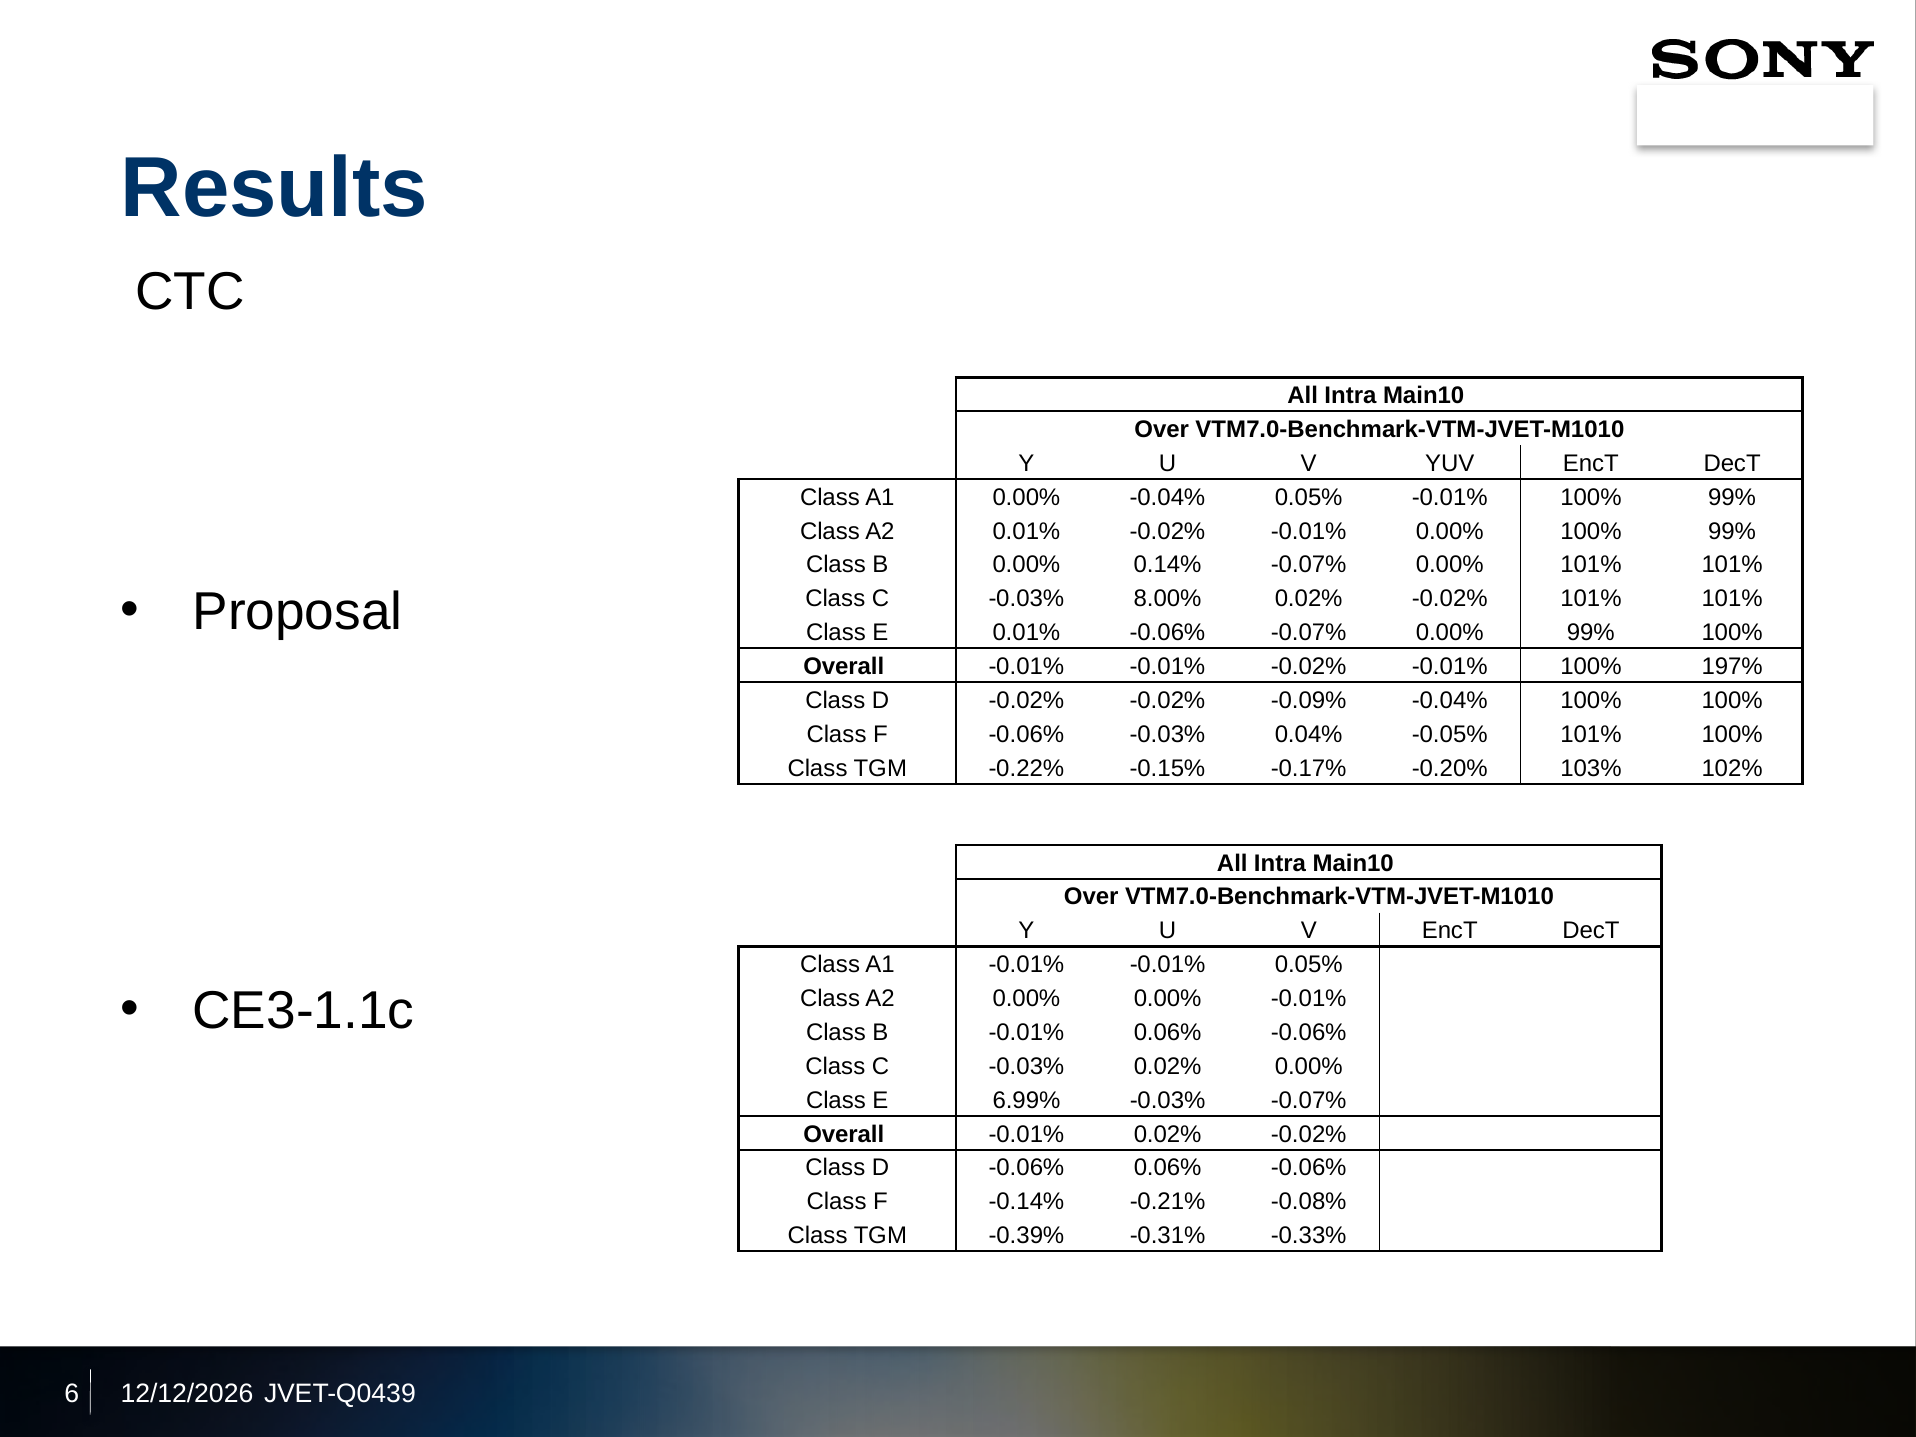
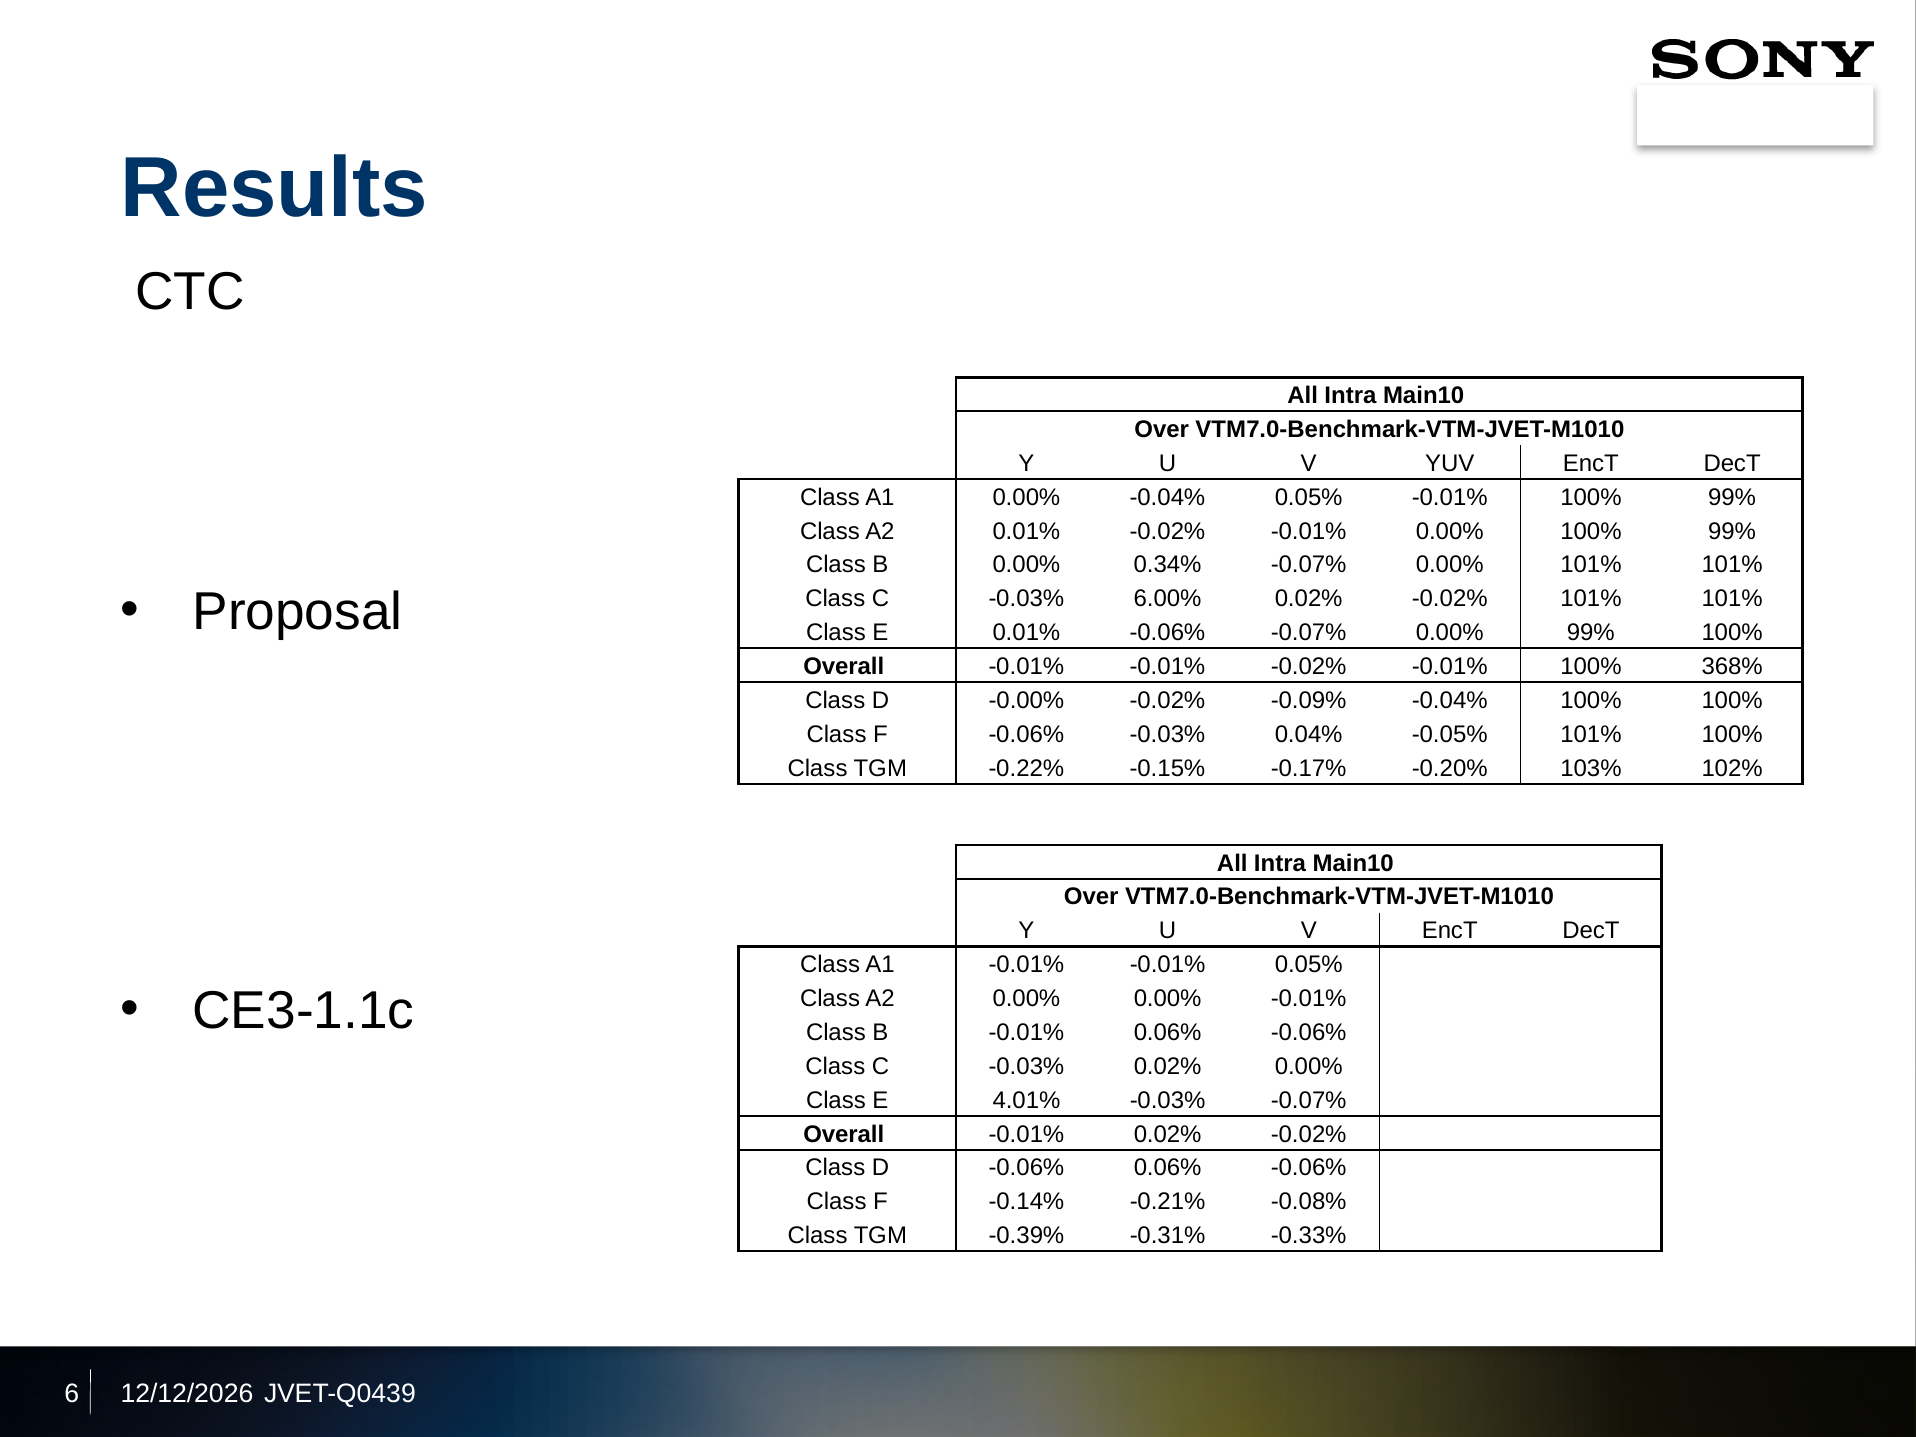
0.14%: 0.14% -> 0.34%
8.00%: 8.00% -> 6.00%
197%: 197% -> 368%
D -0.02%: -0.02% -> -0.00%
6.99%: 6.99% -> 4.01%
